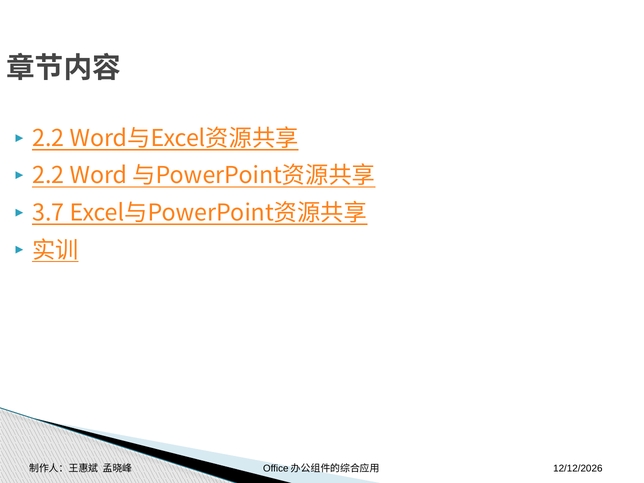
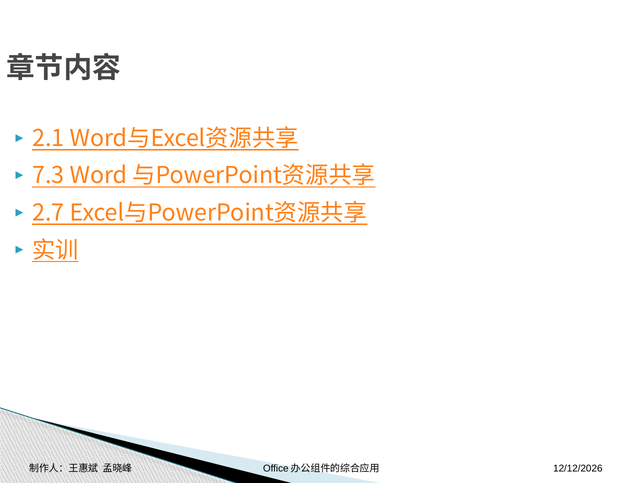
2.2 at (48, 139): 2.2 -> 2.1
2.2 at (48, 176): 2.2 -> 7.3
3.7: 3.7 -> 2.7
